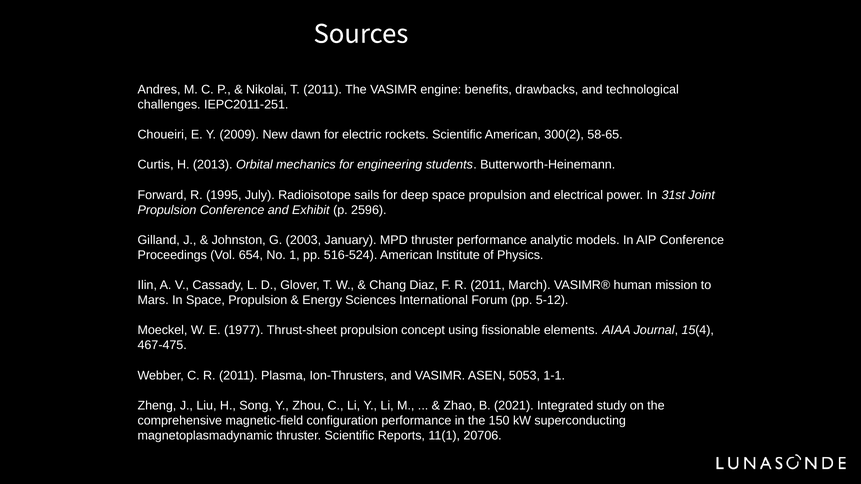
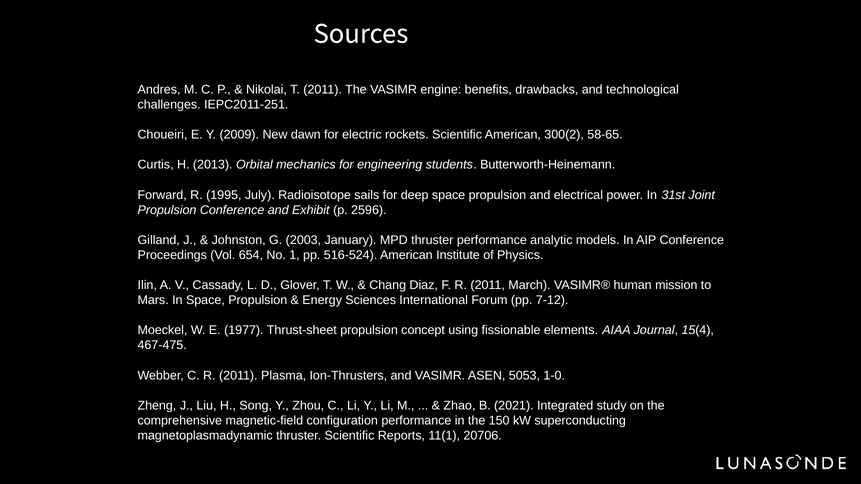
5-12: 5-12 -> 7-12
1-1: 1-1 -> 1-0
